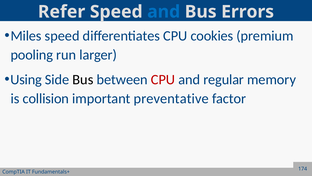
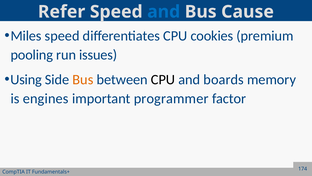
Errors: Errors -> Cause
larger: larger -> issues
Bus at (83, 79) colour: black -> orange
CPU at (163, 79) colour: red -> black
regular: regular -> boards
collision: collision -> engines
preventative: preventative -> programmer
